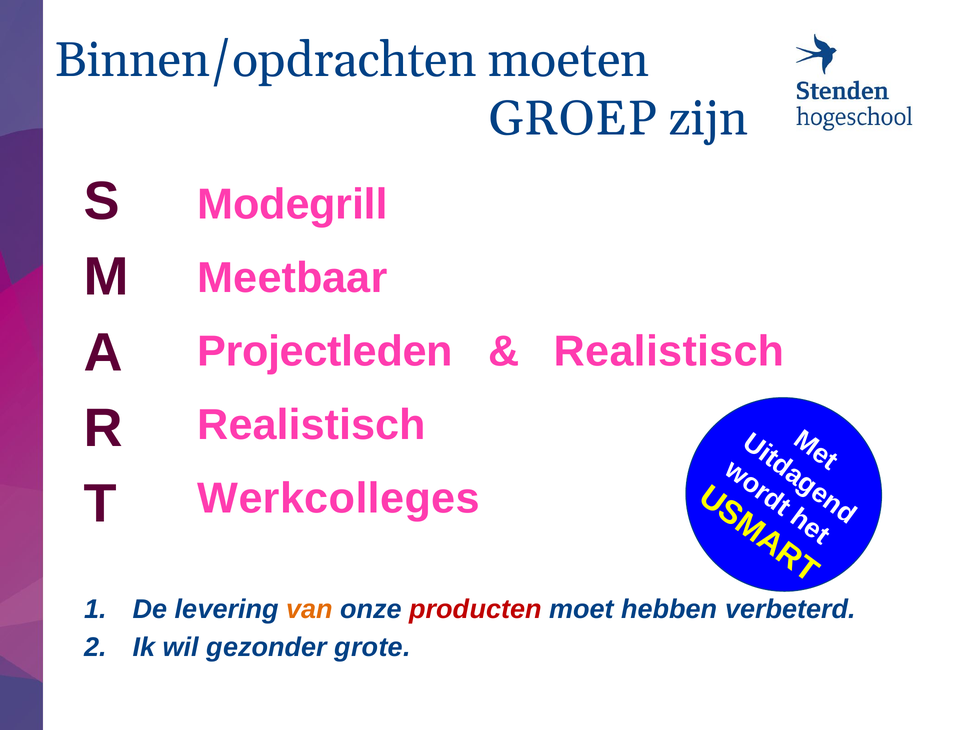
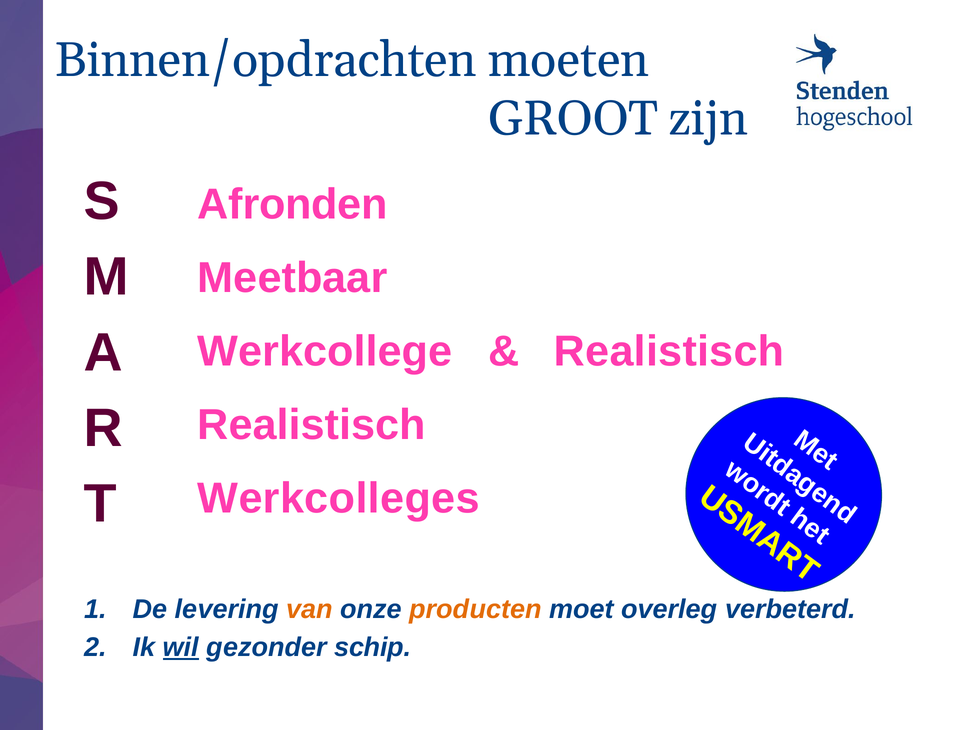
GROEP: GROEP -> GROOT
Modegrill: Modegrill -> Afronden
Projectleden: Projectleden -> Werkcollege
producten colour: red -> orange
hebben: hebben -> overleg
wil underline: none -> present
grote: grote -> schip
